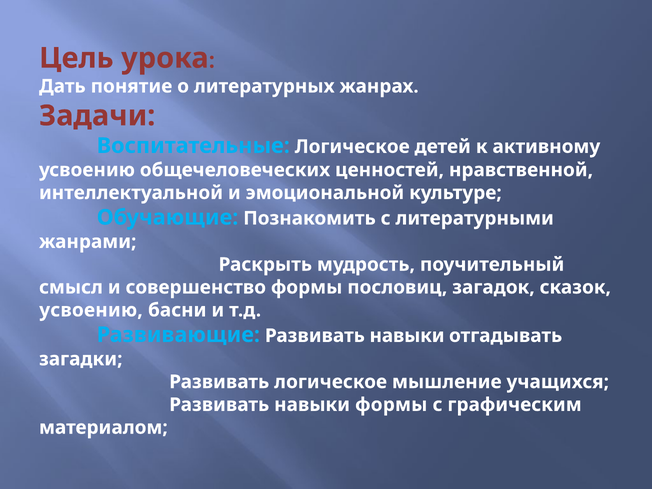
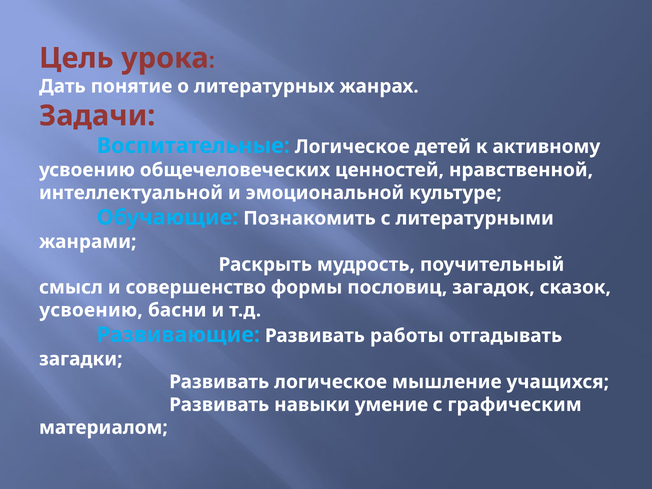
Развивающие Развивать навыки: навыки -> работы
навыки формы: формы -> умение
